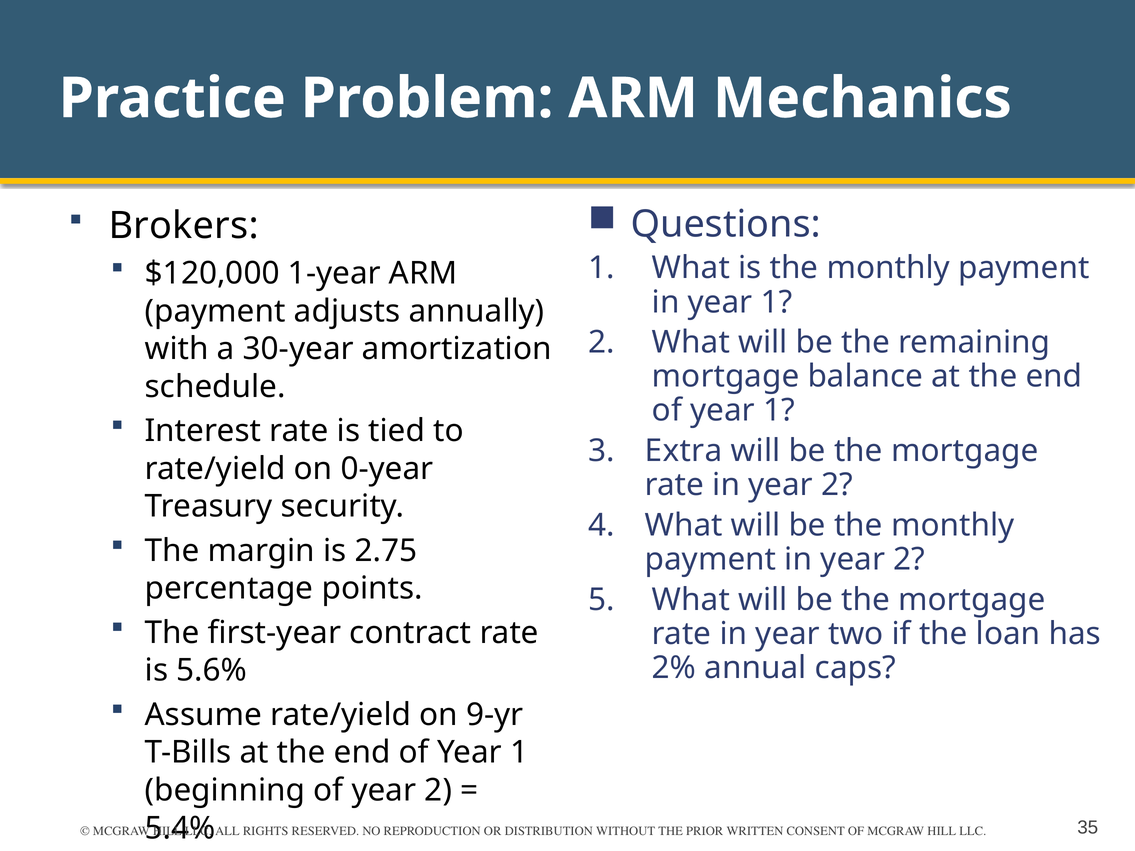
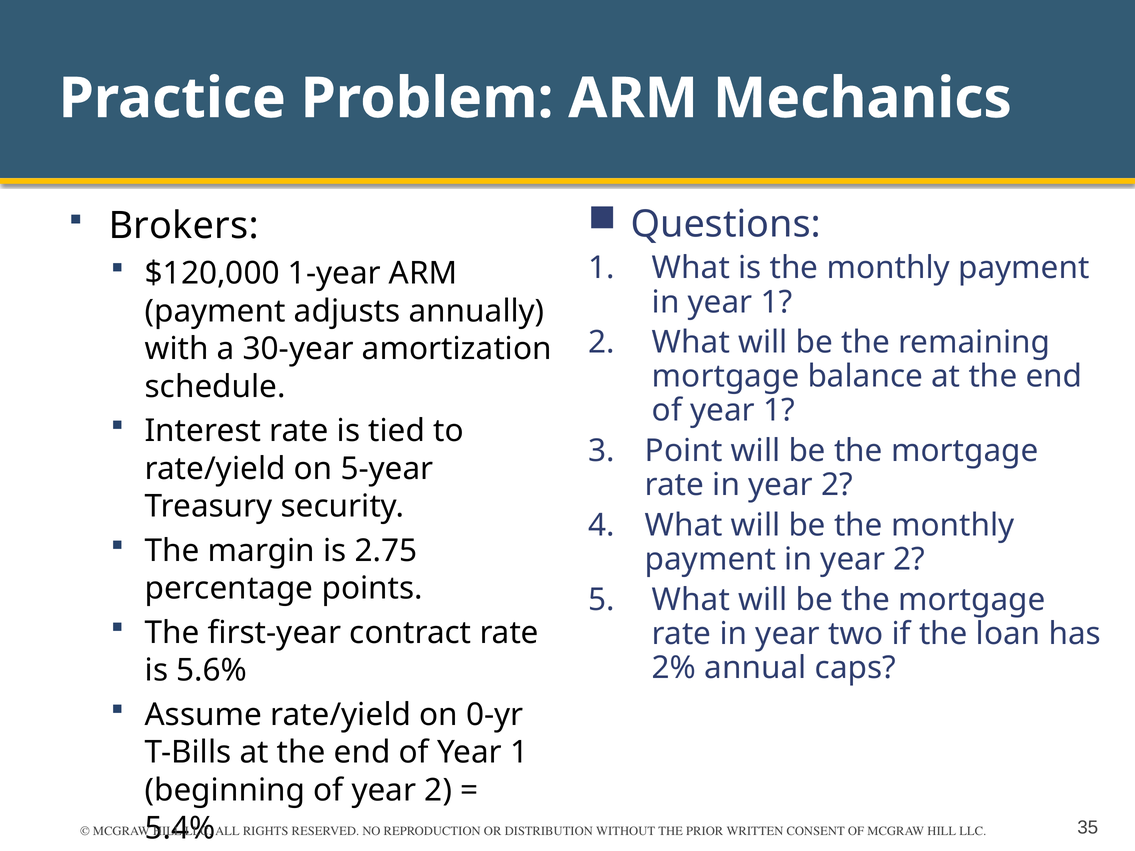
Extra: Extra -> Point
0-year: 0-year -> 5-year
9-yr: 9-yr -> 0-yr
